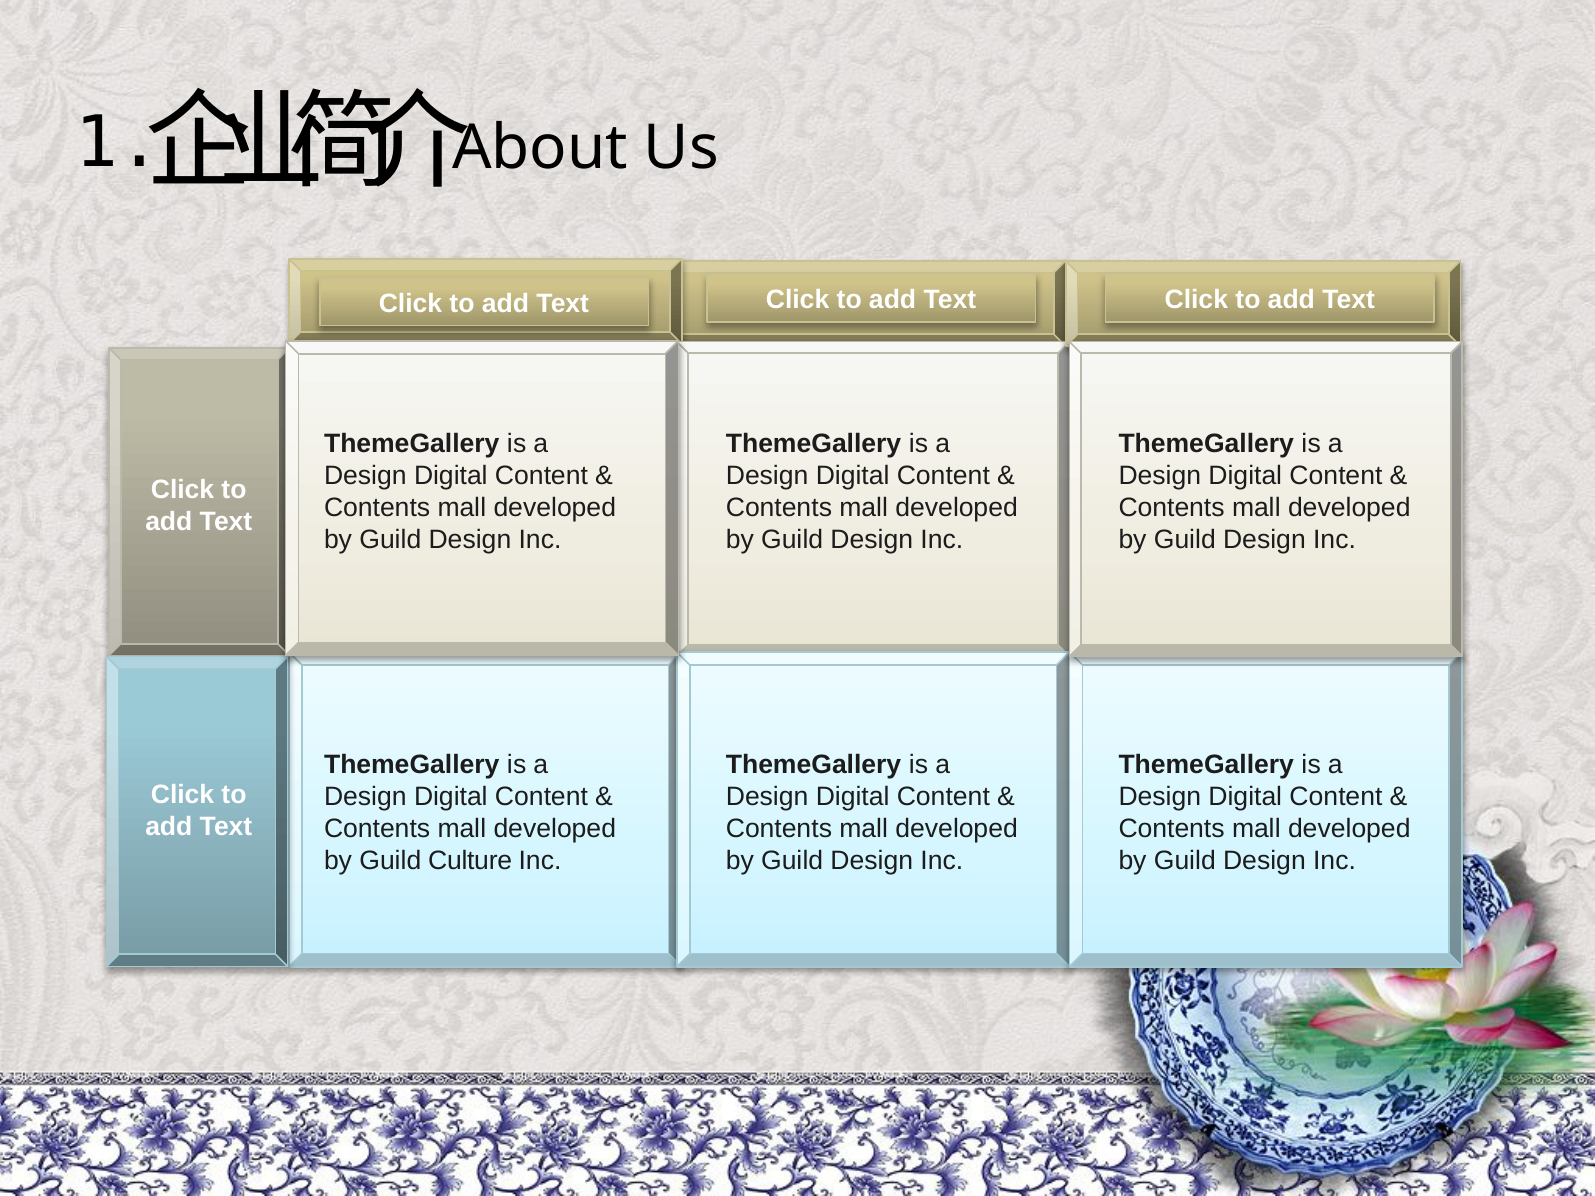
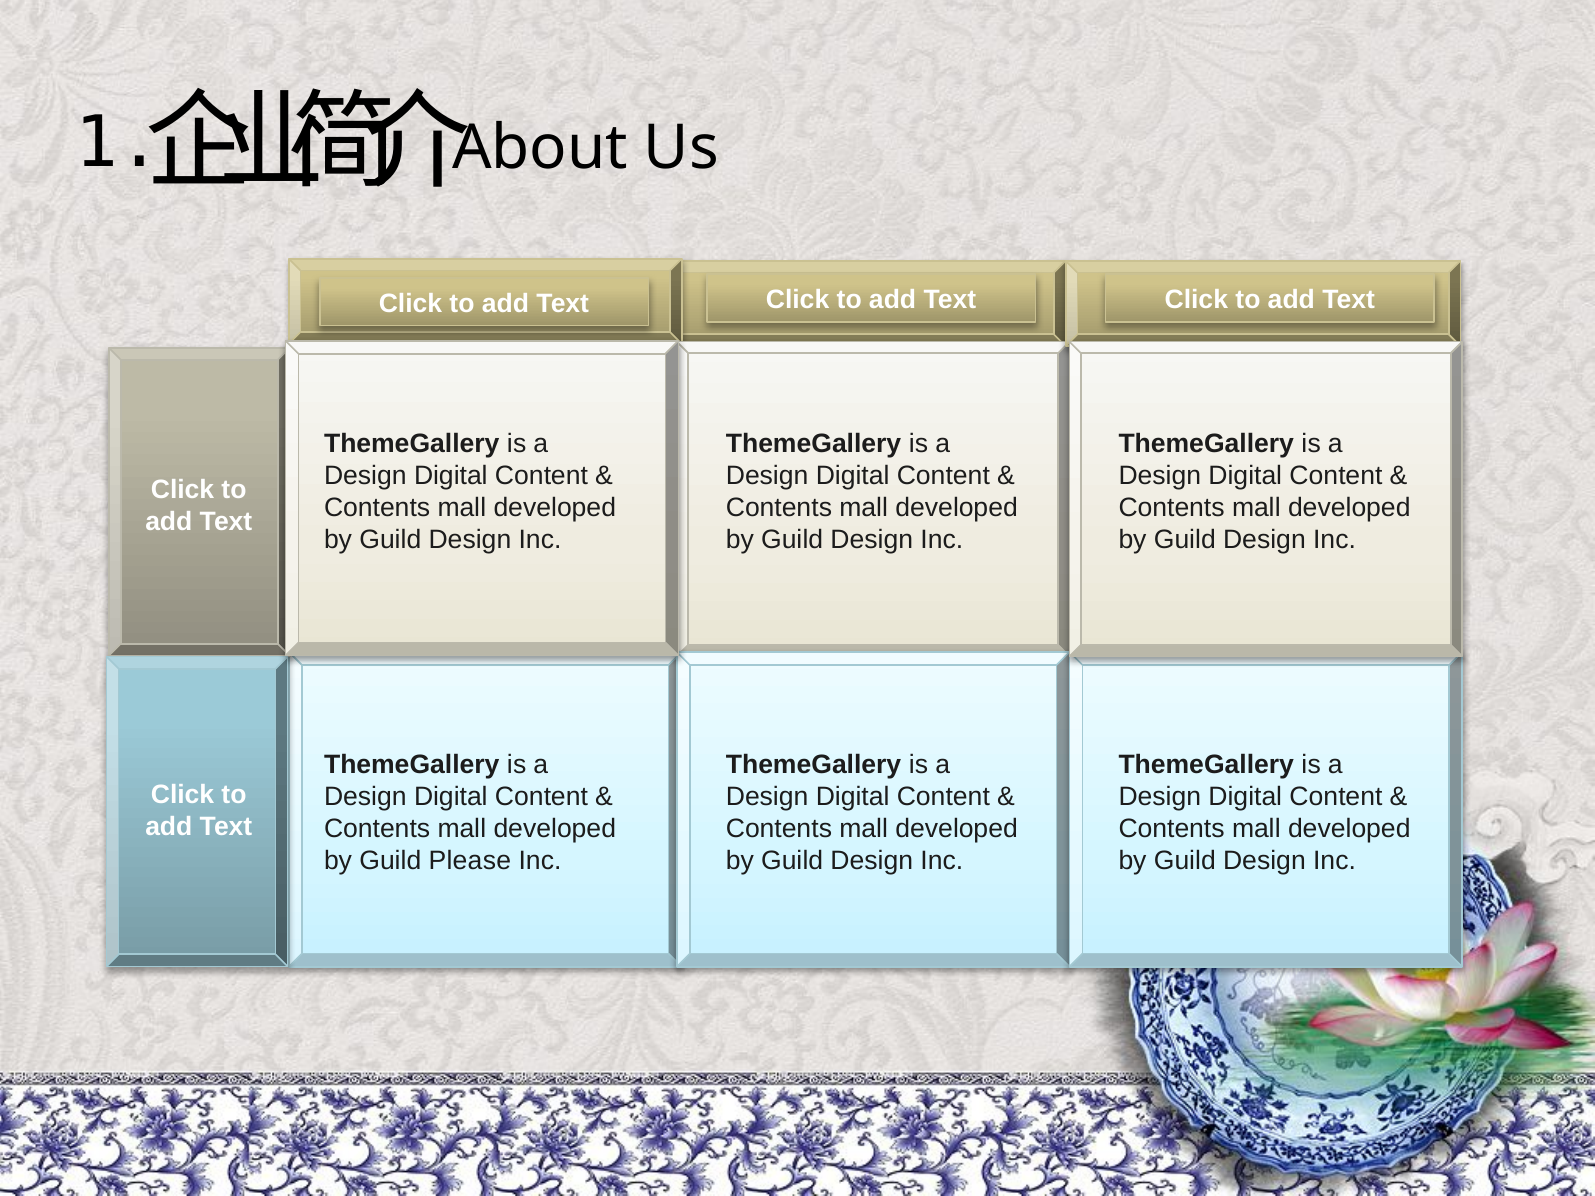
Culture: Culture -> Please
